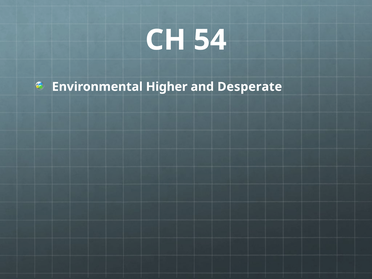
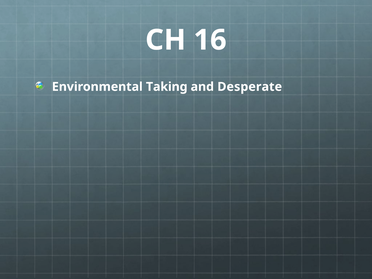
54: 54 -> 16
Higher: Higher -> Taking
